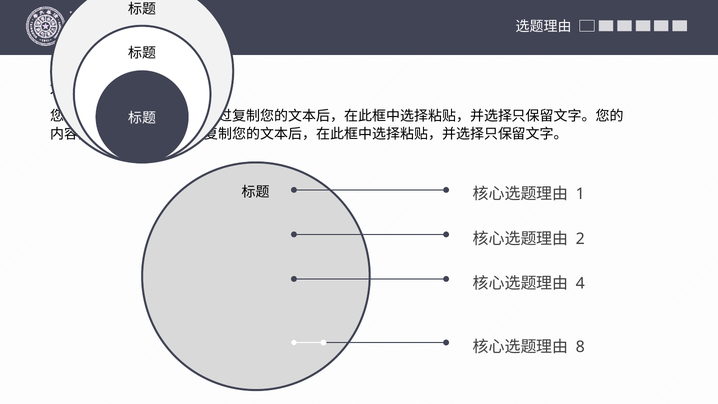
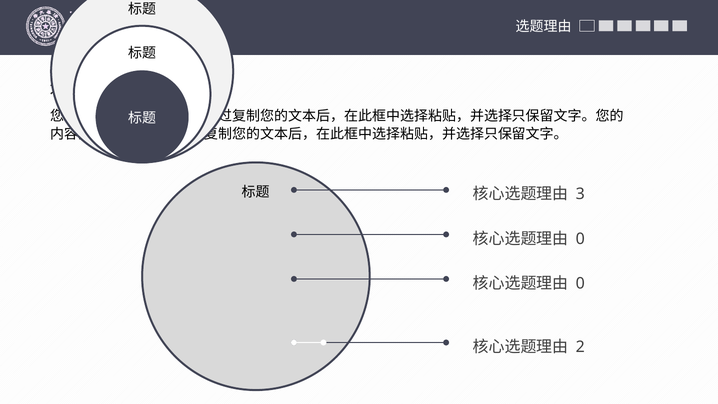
1: 1 -> 3
2 at (580, 239): 2 -> 0
4 at (580, 283): 4 -> 0
8: 8 -> 2
